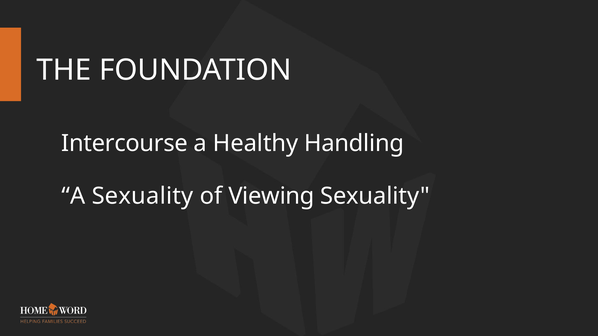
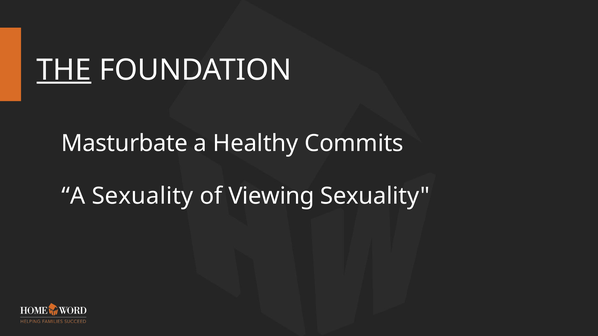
THE underline: none -> present
Intercourse: Intercourse -> Masturbate
Handling: Handling -> Commits
